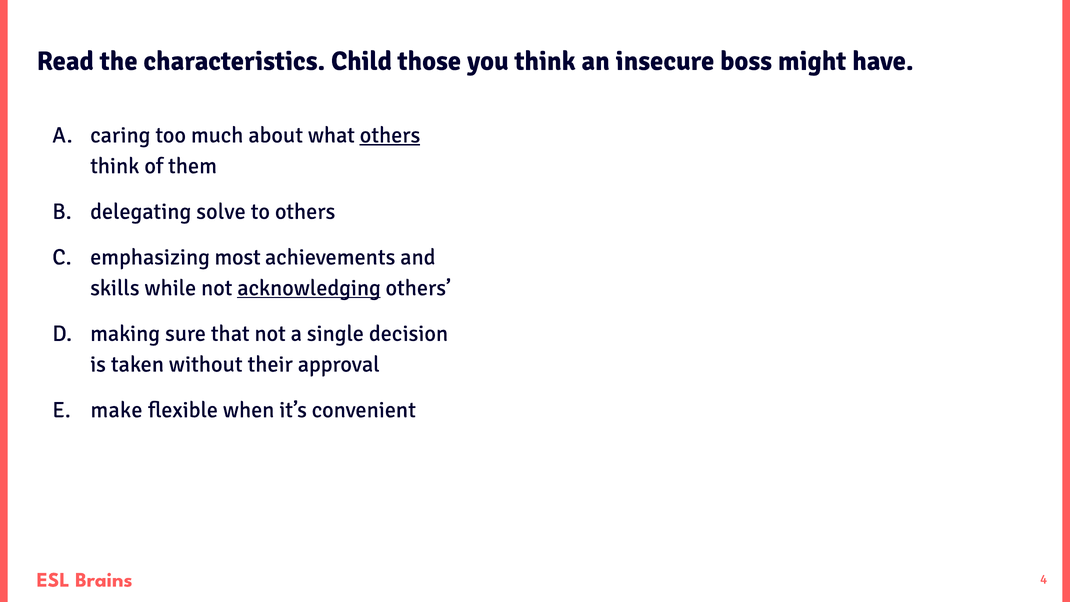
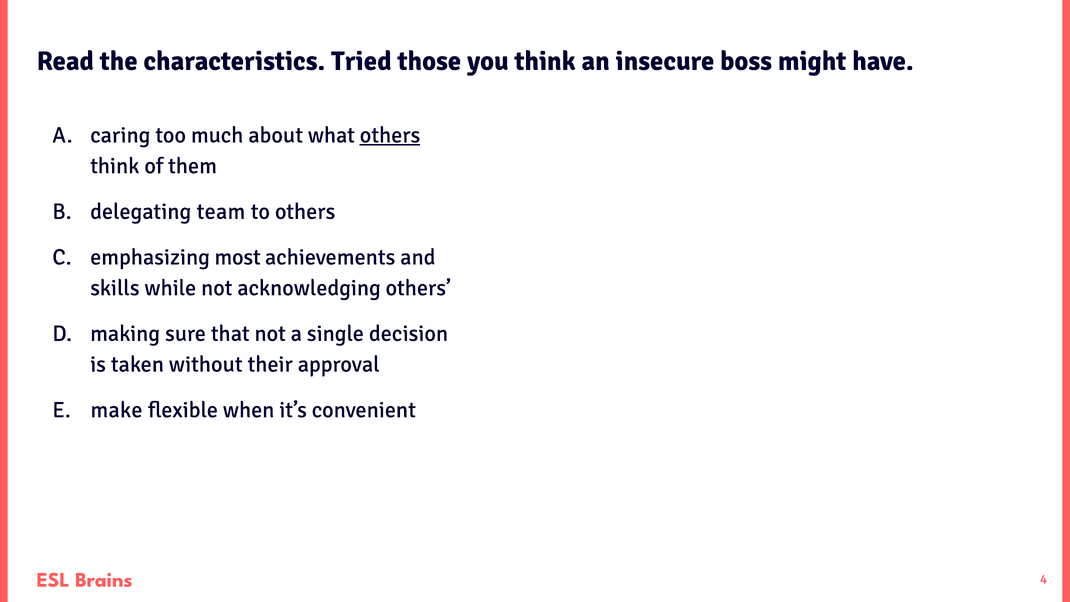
Child: Child -> Tried
solve: solve -> team
acknowledging underline: present -> none
